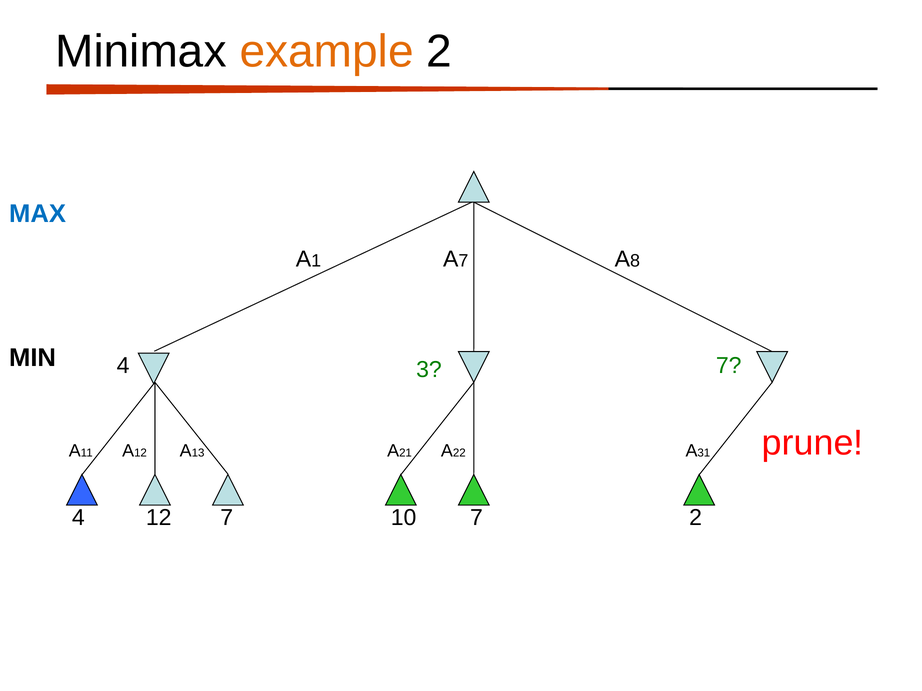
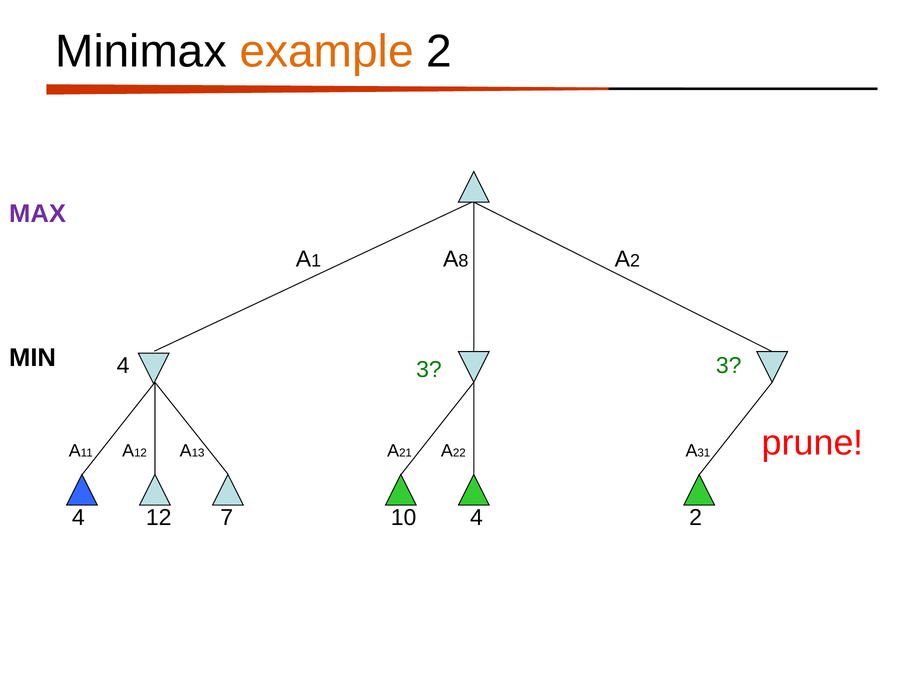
MAX colour: blue -> purple
7 at (463, 261): 7 -> 8
8 at (635, 261): 8 -> 2
3 7: 7 -> 3
10 7: 7 -> 4
